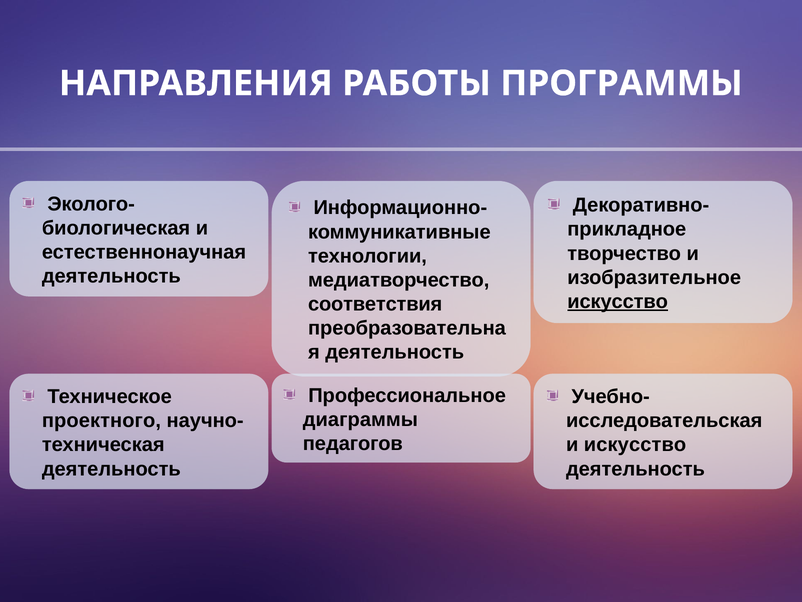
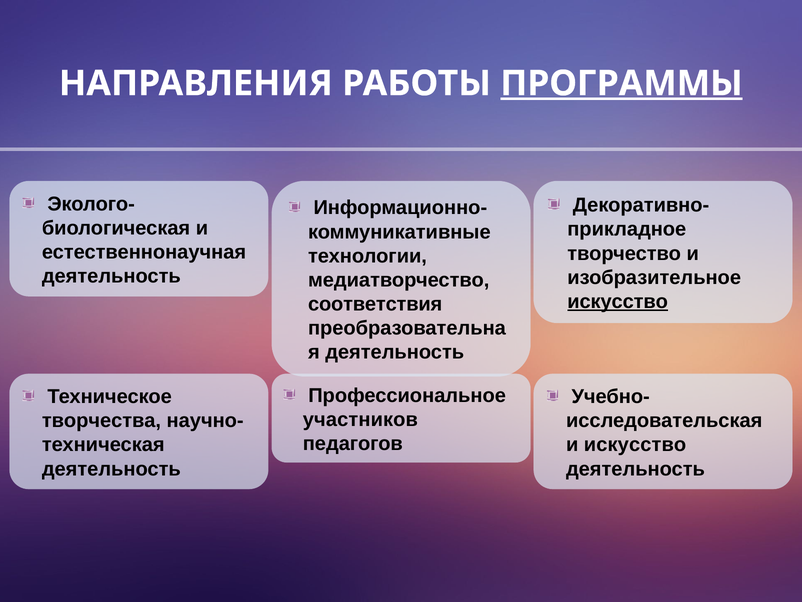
ПРОГРАММЫ underline: none -> present
диаграммы: диаграммы -> участников
проектного: проектного -> творчества
